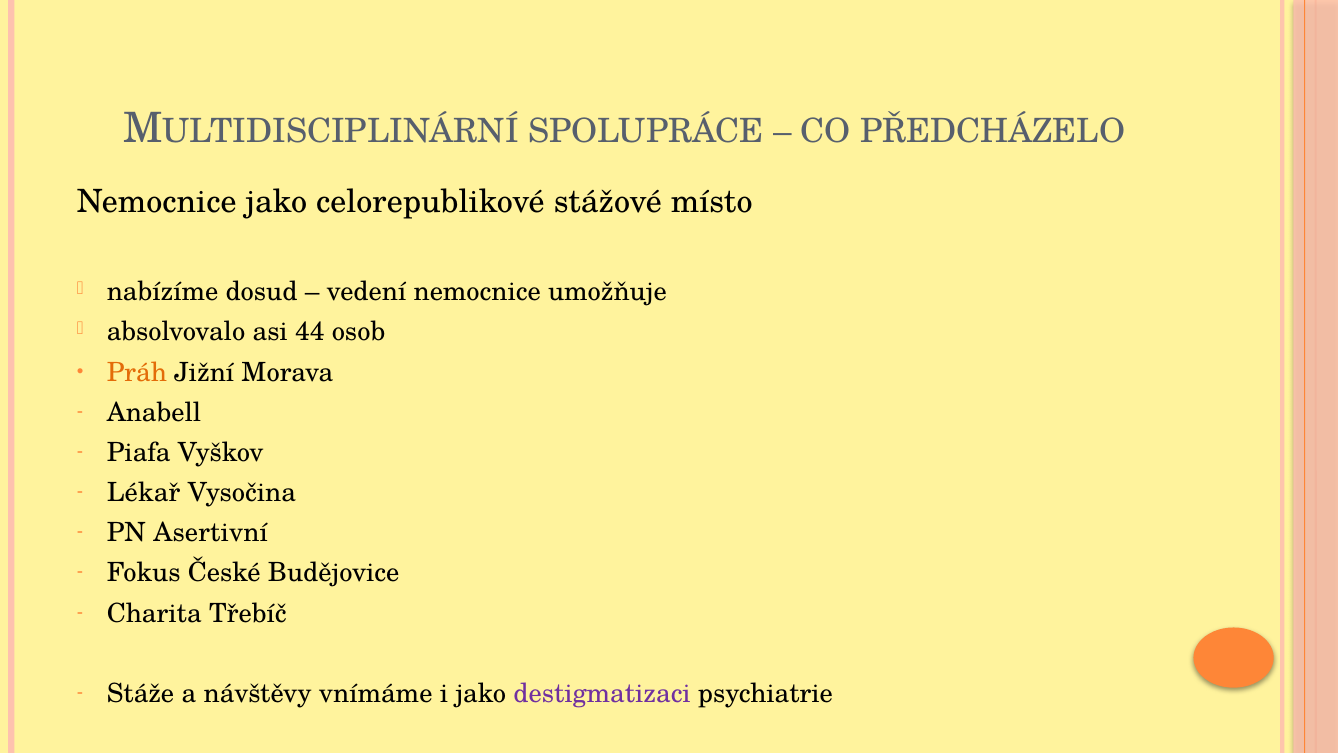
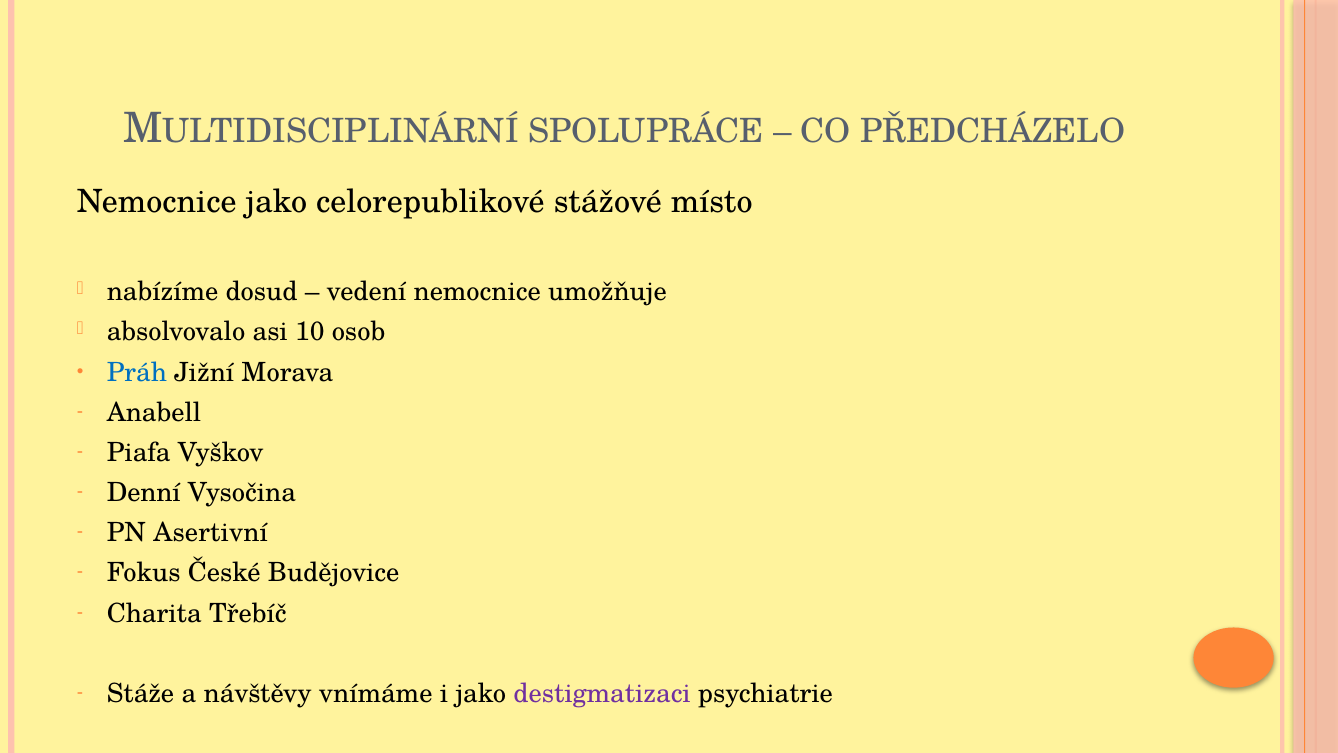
44: 44 -> 10
Práh colour: orange -> blue
Lékař: Lékař -> Denní
